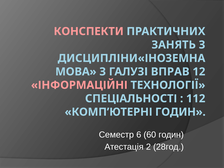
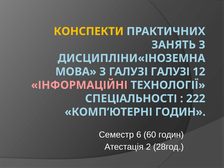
КОНСПЕКТИ colour: pink -> yellow
ГАЛУЗІ ВПРАВ: ВПРАВ -> ГАЛУЗІ
112: 112 -> 222
